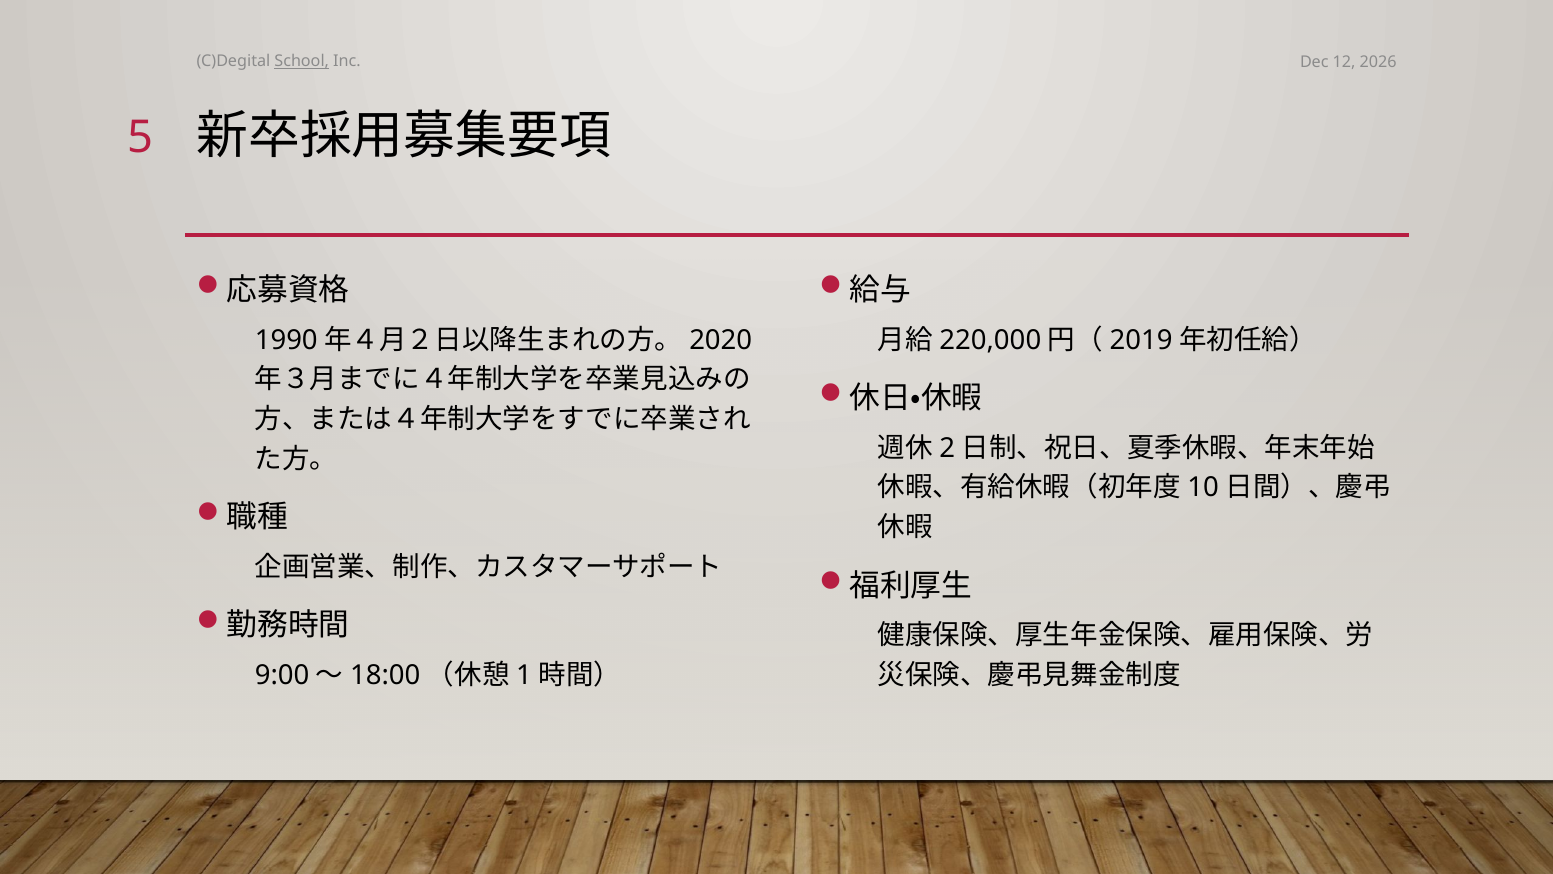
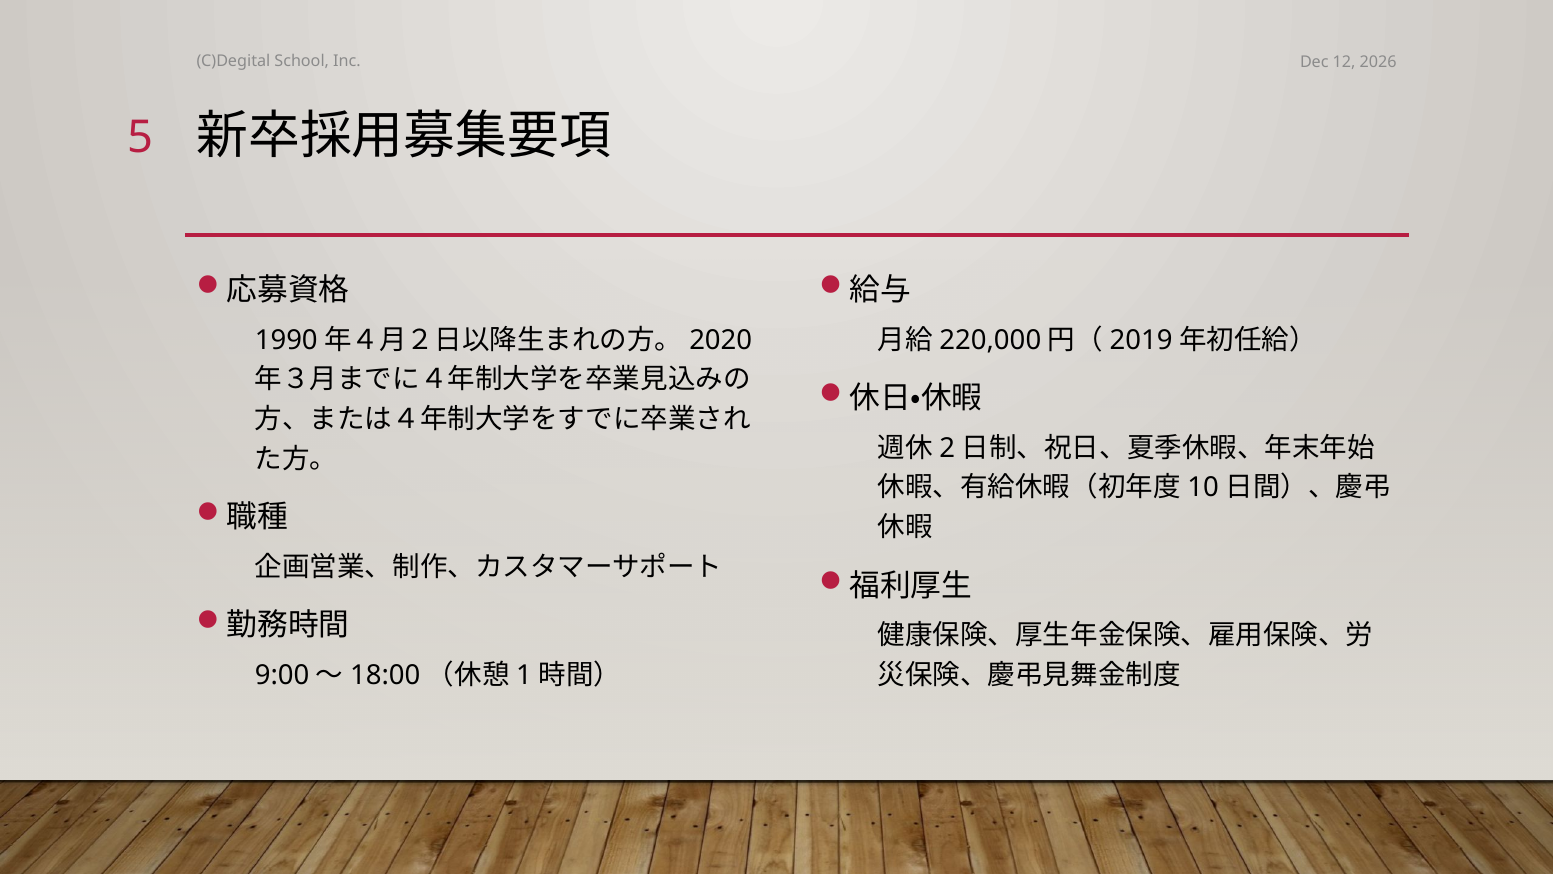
School underline: present -> none
